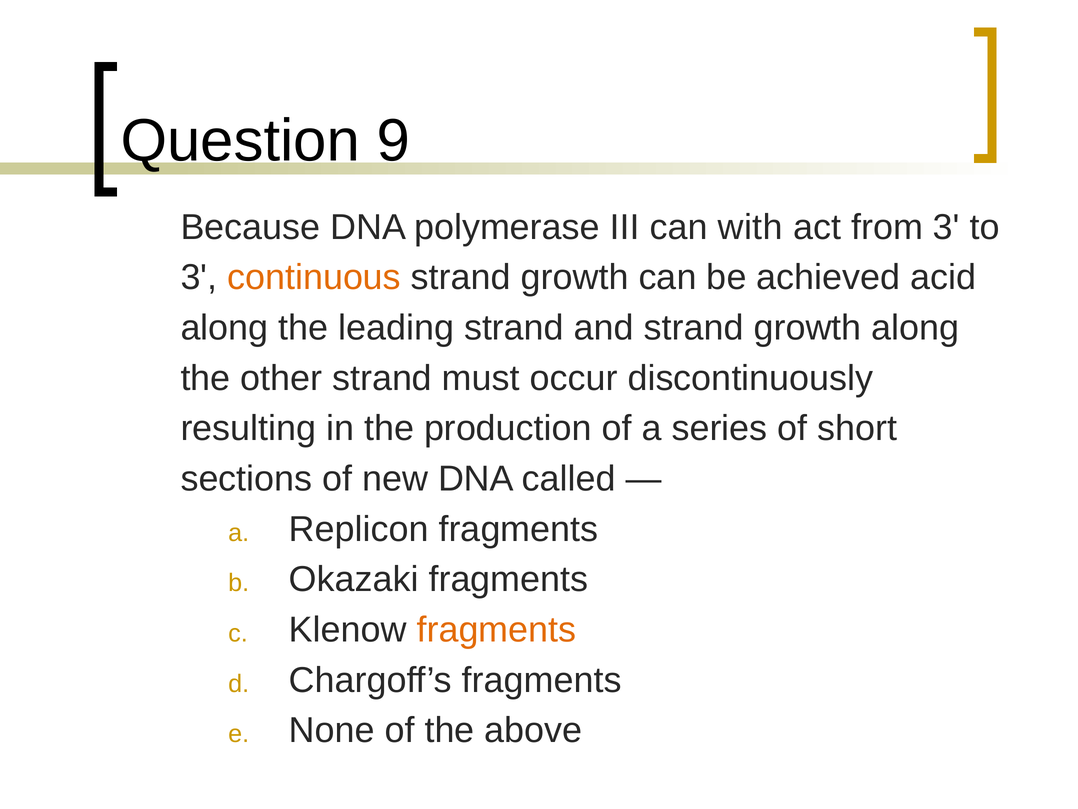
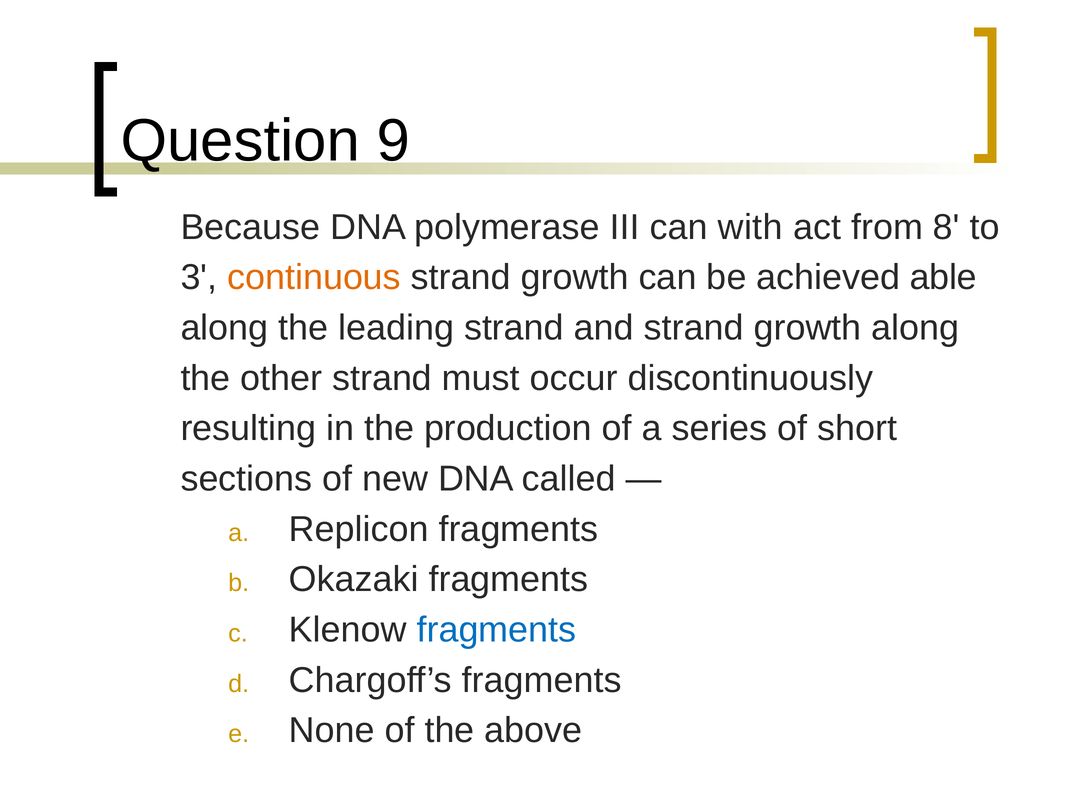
from 3: 3 -> 8
acid: acid -> able
fragments at (496, 629) colour: orange -> blue
